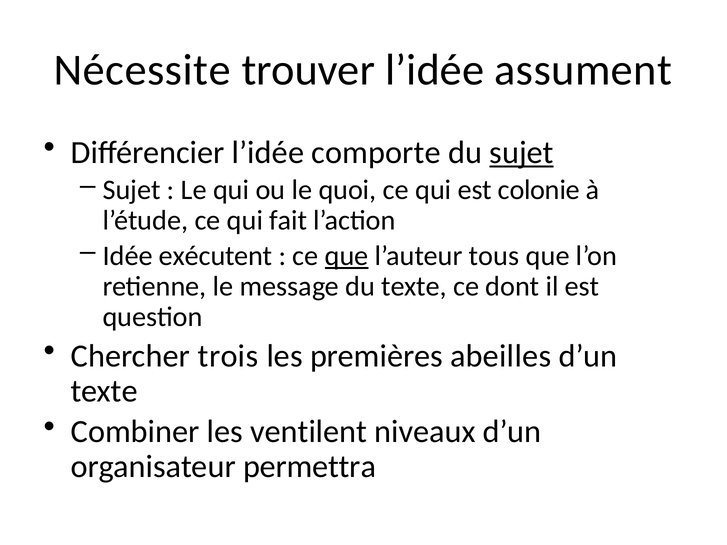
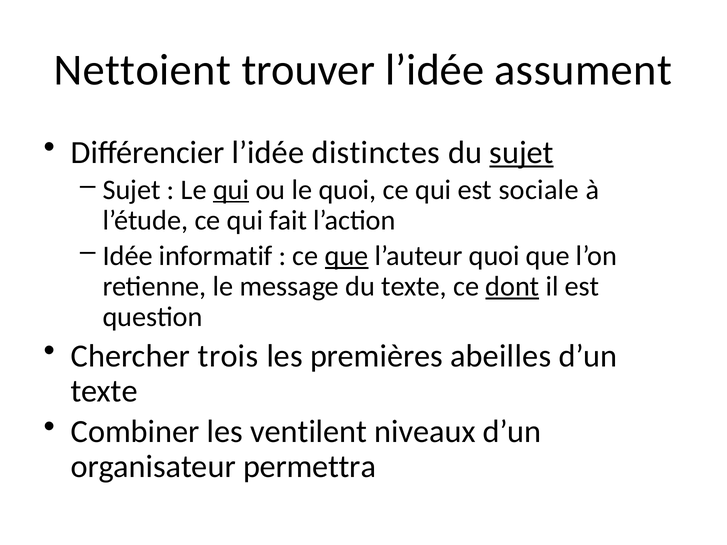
Nécessite: Nécessite -> Nettoient
comporte: comporte -> distinctes
qui at (231, 190) underline: none -> present
colonie: colonie -> sociale
exécutent: exécutent -> informatif
l’auteur tous: tous -> quoi
dont underline: none -> present
